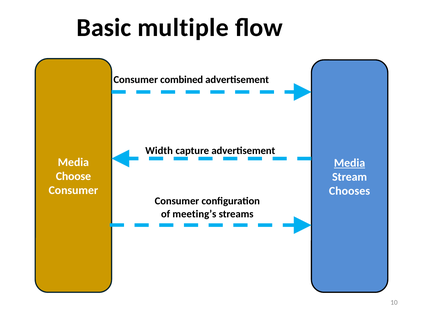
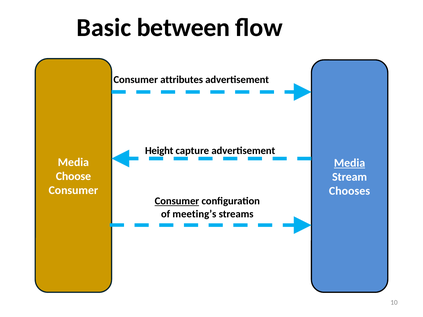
multiple: multiple -> between
combined: combined -> attributes
Width: Width -> Height
Consumer at (177, 201) underline: none -> present
